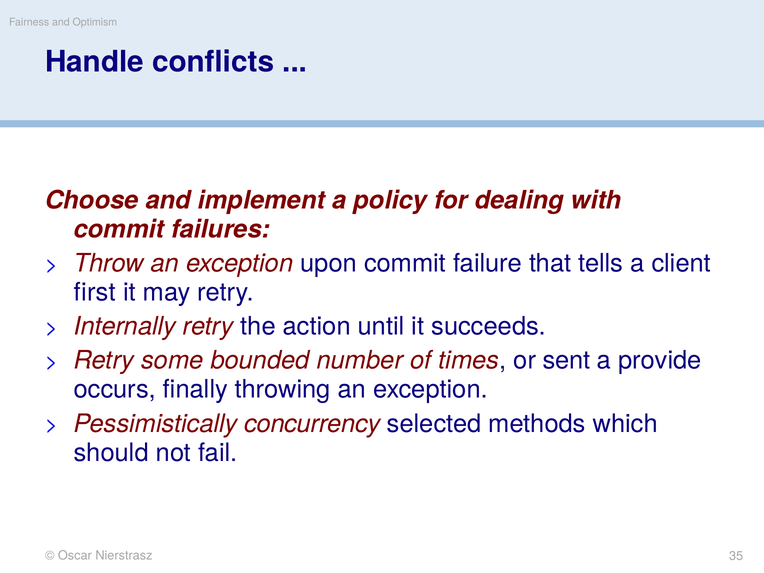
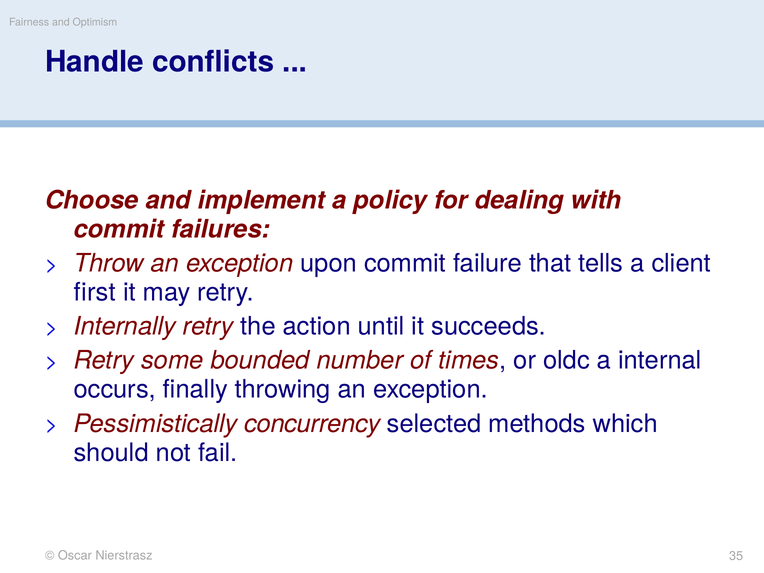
sent: sent -> oldc
provide: provide -> internal
